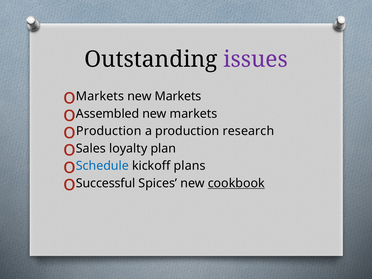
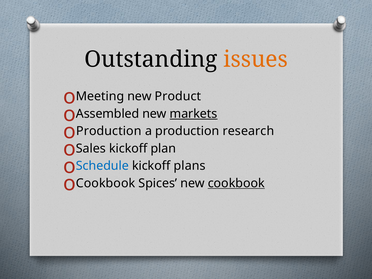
issues colour: purple -> orange
Markets at (100, 96): Markets -> Meeting
Markets at (178, 96): Markets -> Product
markets at (194, 114) underline: none -> present
Sales loyalty: loyalty -> kickoff
Successful at (106, 183): Successful -> Cookbook
